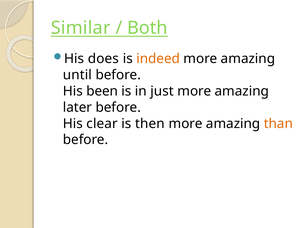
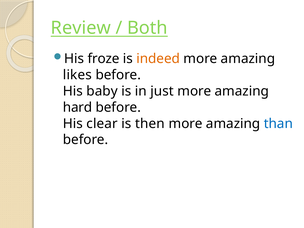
Similar: Similar -> Review
does: does -> froze
until: until -> likes
been: been -> baby
later: later -> hard
than colour: orange -> blue
